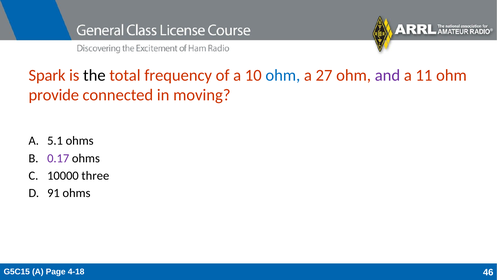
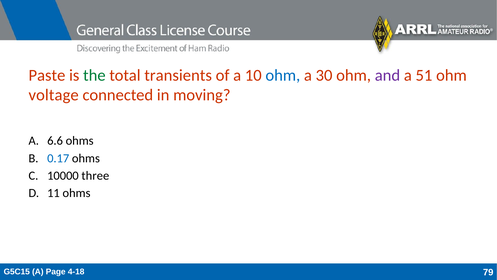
Spark: Spark -> Paste
the colour: black -> green
frequency: frequency -> transients
27: 27 -> 30
11: 11 -> 51
provide: provide -> voltage
5.1: 5.1 -> 6.6
0.17 colour: purple -> blue
91: 91 -> 11
46: 46 -> 79
